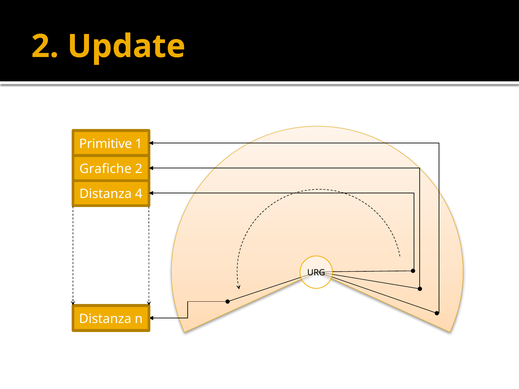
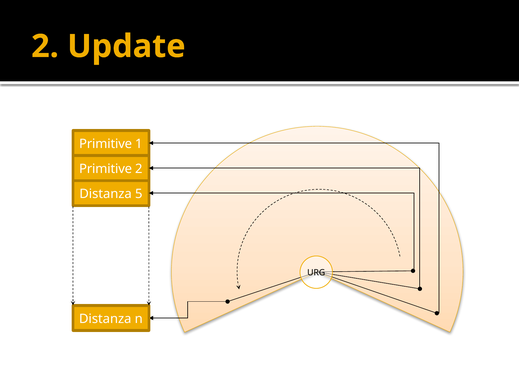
Grafiche at (105, 169): Grafiche -> Primitive
4: 4 -> 5
